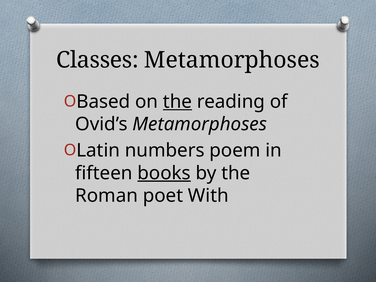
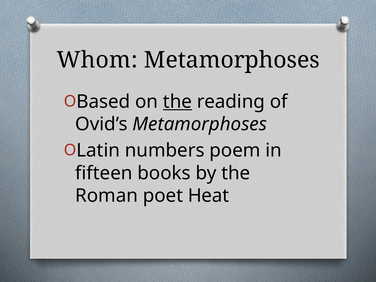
Classes: Classes -> Whom
books underline: present -> none
With: With -> Heat
